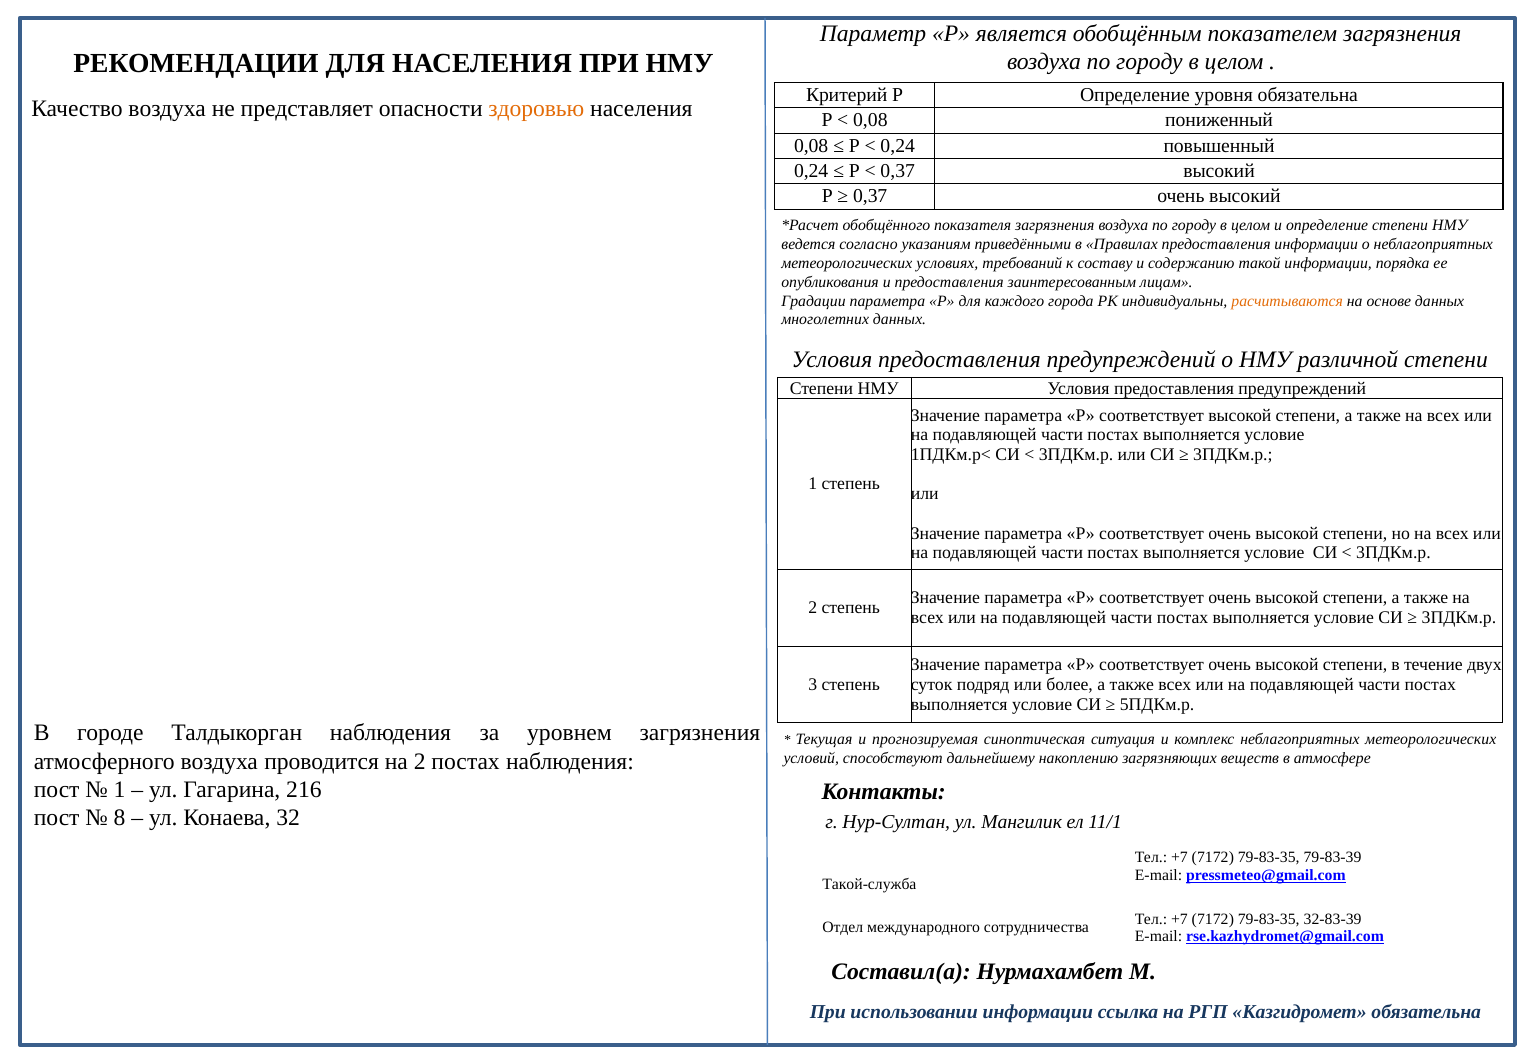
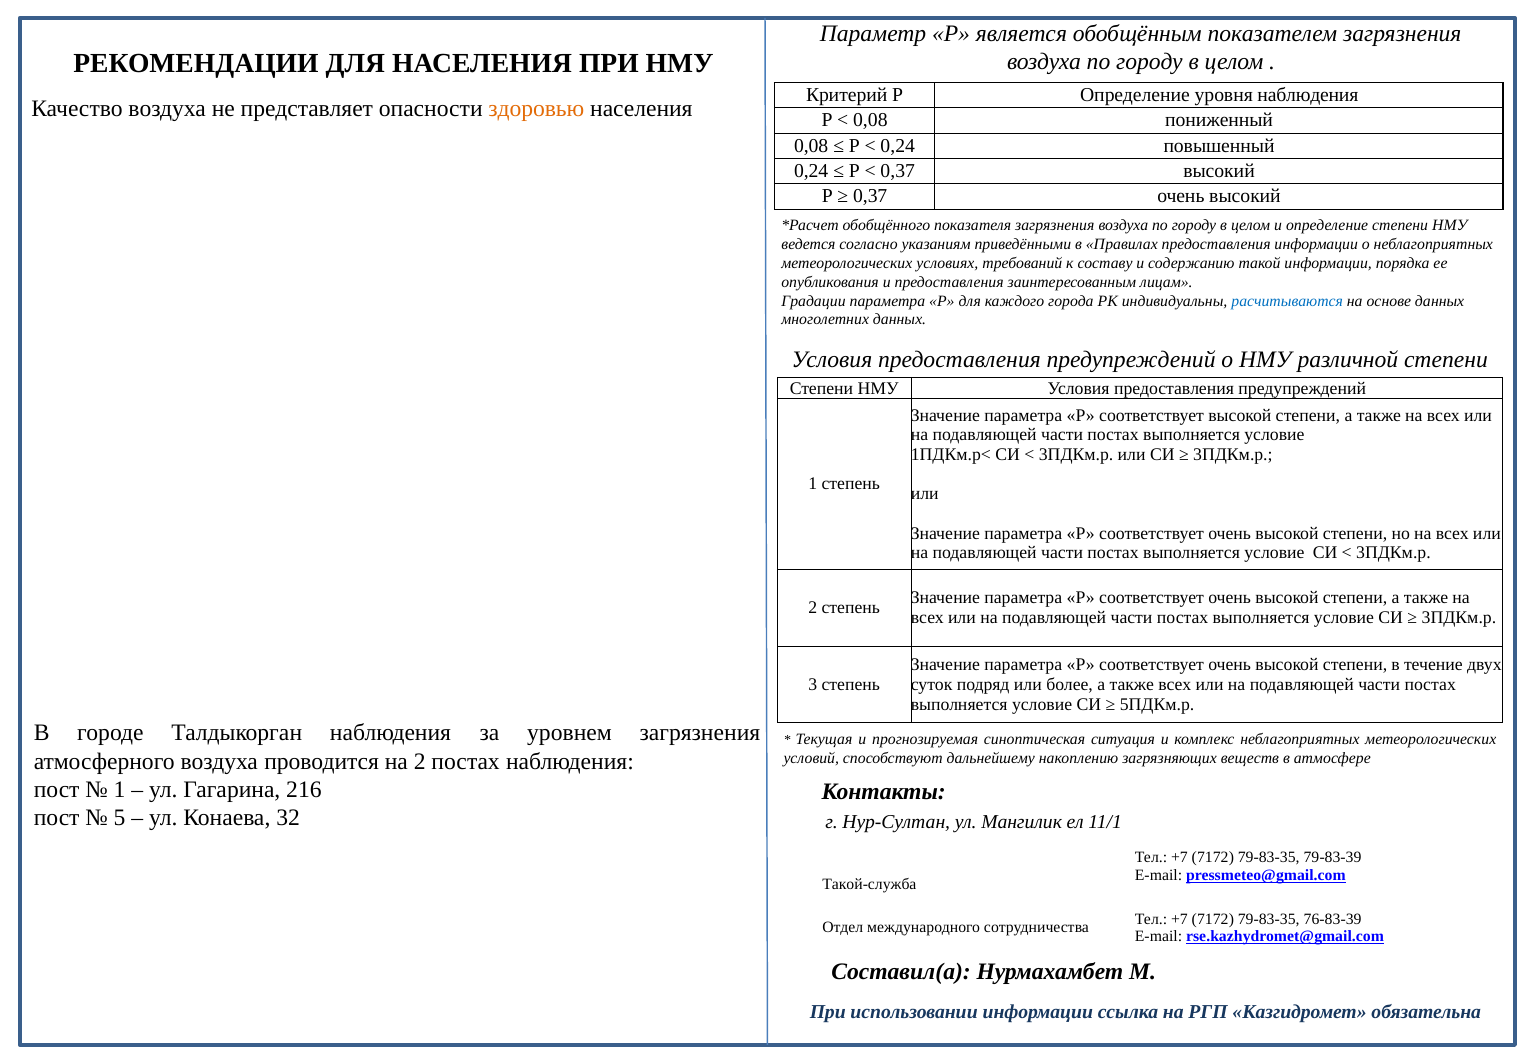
уровня обязательна: обязательна -> наблюдения
расчитываются colour: orange -> blue
8: 8 -> 5
32-83-39: 32-83-39 -> 76-83-39
